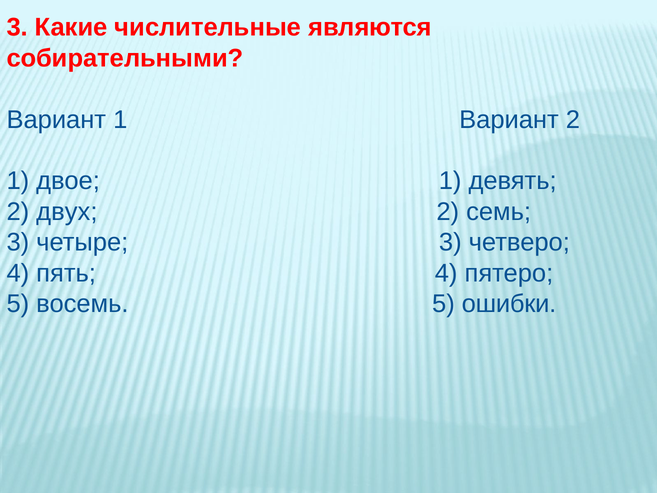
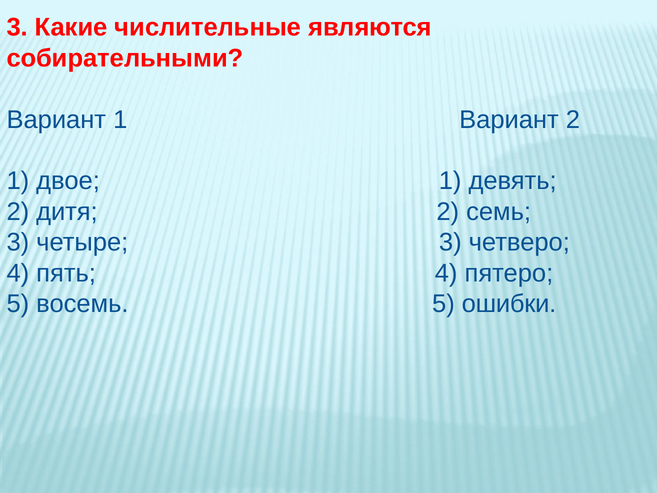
двух: двух -> дитя
